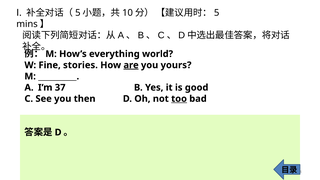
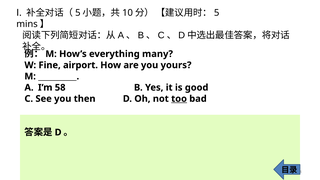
world: world -> many
stories: stories -> airport
are underline: present -> none
37: 37 -> 58
